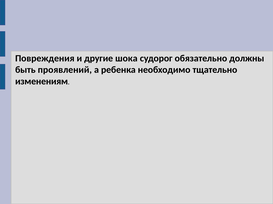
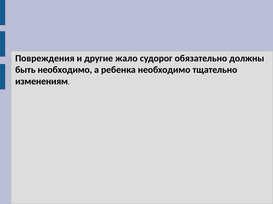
шока: шока -> жало
быть проявлений: проявлений -> необходимо
